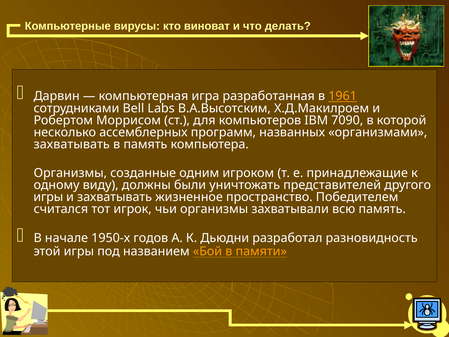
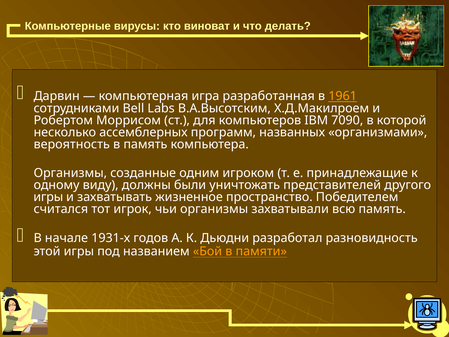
захватывать at (72, 144): захватывать -> вероятность
1950-х: 1950-х -> 1931-х
